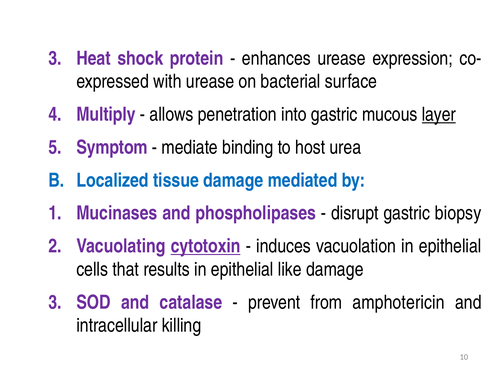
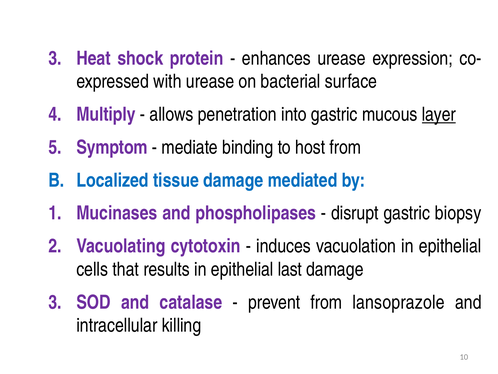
host urea: urea -> from
cytotoxin underline: present -> none
like: like -> last
amphotericin: amphotericin -> lansoprazole
